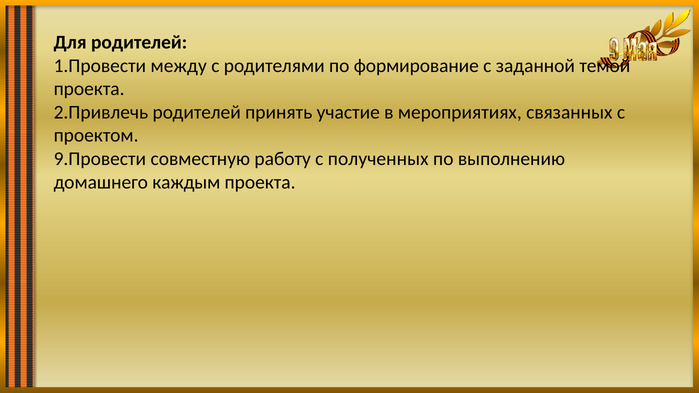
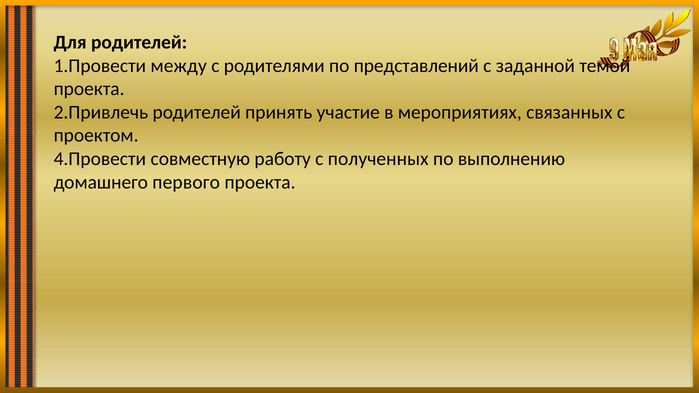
формирование: формирование -> представлений
9.Провести: 9.Провести -> 4.Провести
каждым: каждым -> первого
